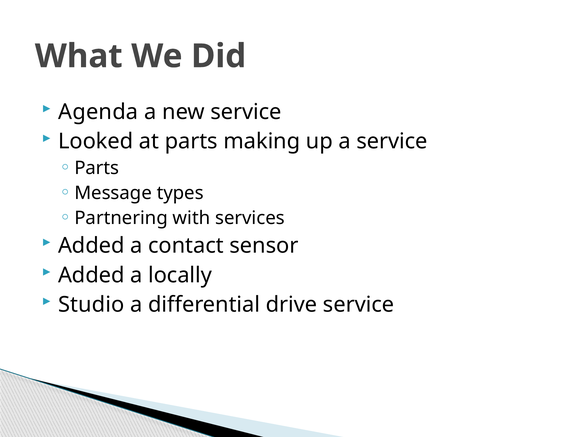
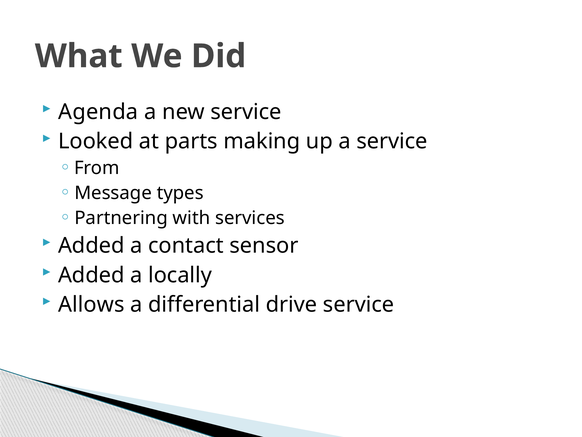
Parts at (97, 168): Parts -> From
Studio: Studio -> Allows
